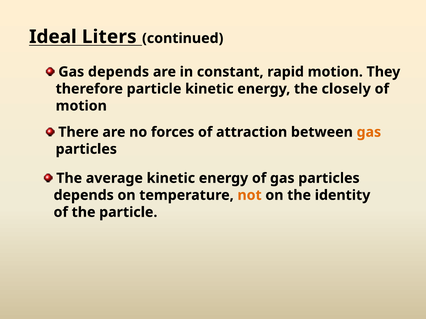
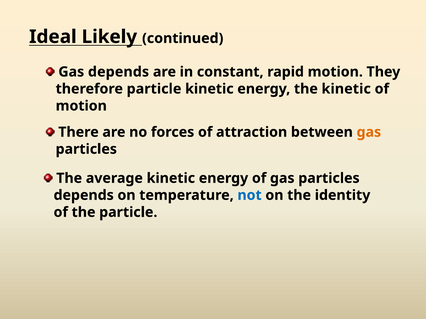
Liters: Liters -> Likely
the closely: closely -> kinetic
not colour: orange -> blue
